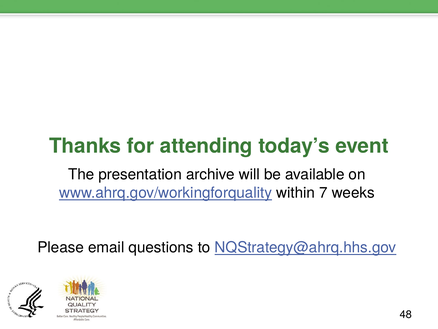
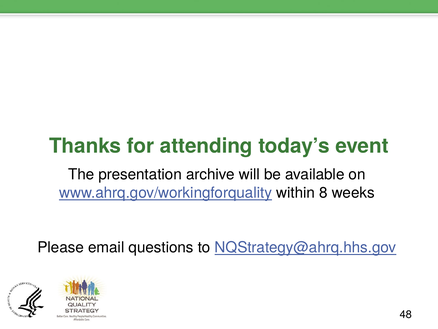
7: 7 -> 8
